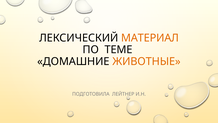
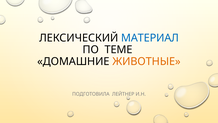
МАТЕРИАЛ colour: orange -> blue
